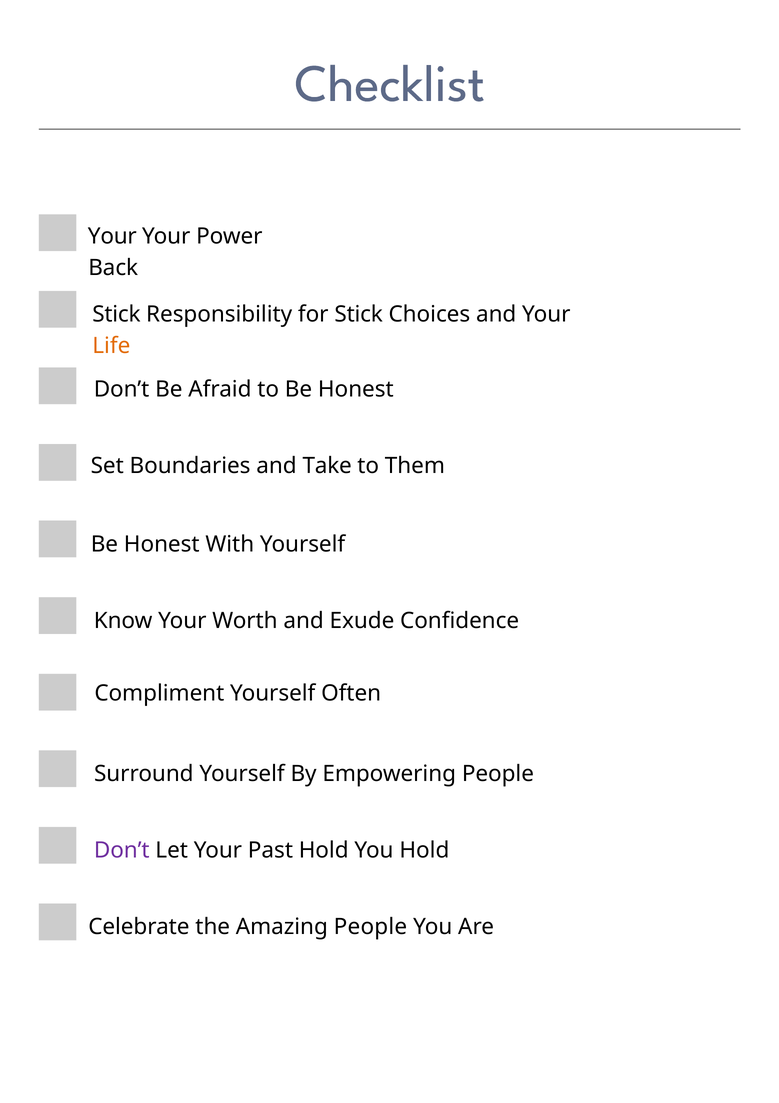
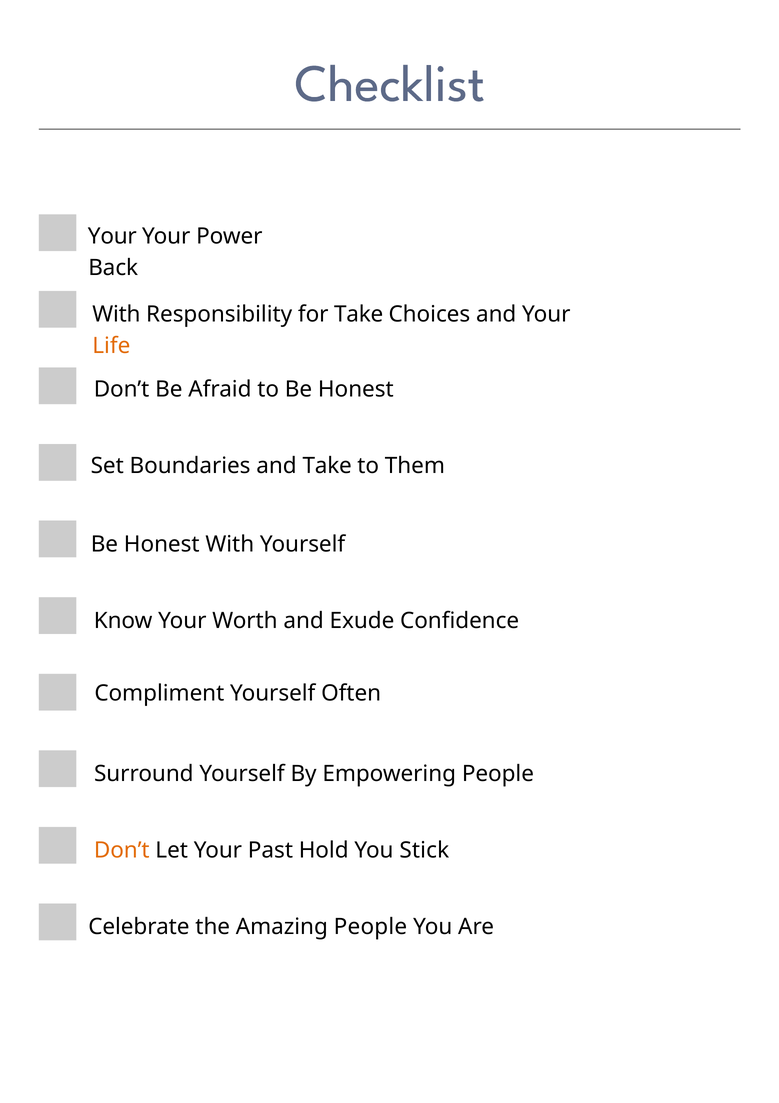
Stick at (116, 314): Stick -> With
for Stick: Stick -> Take
Don’t at (122, 850) colour: purple -> orange
You Hold: Hold -> Stick
